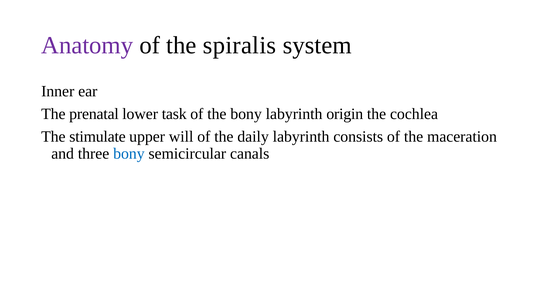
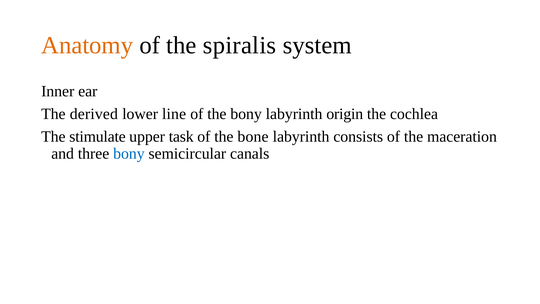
Anatomy colour: purple -> orange
prenatal: prenatal -> derived
task: task -> line
will: will -> task
daily: daily -> bone
